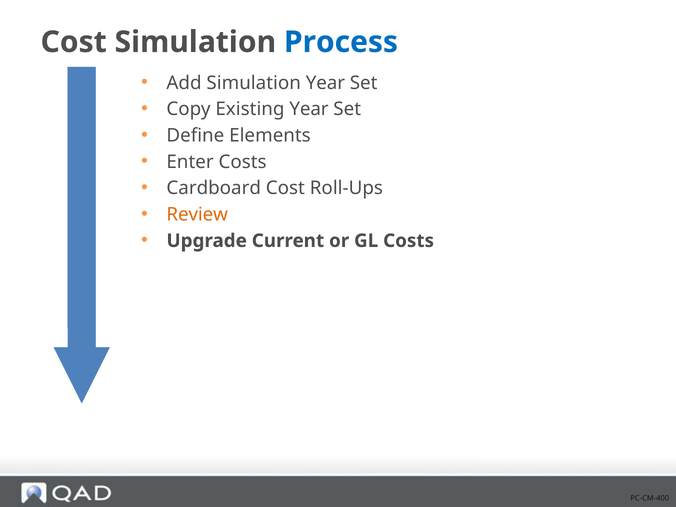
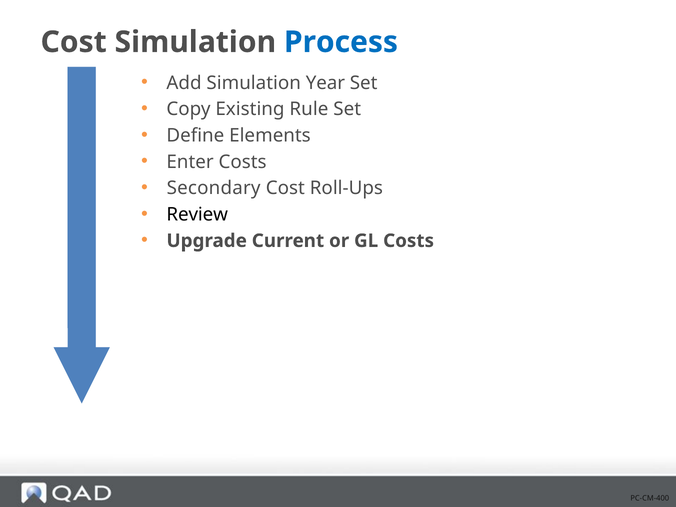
Existing Year: Year -> Rule
Cardboard: Cardboard -> Secondary
Review colour: orange -> black
